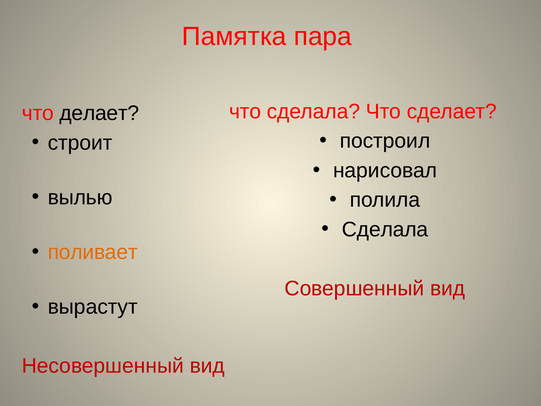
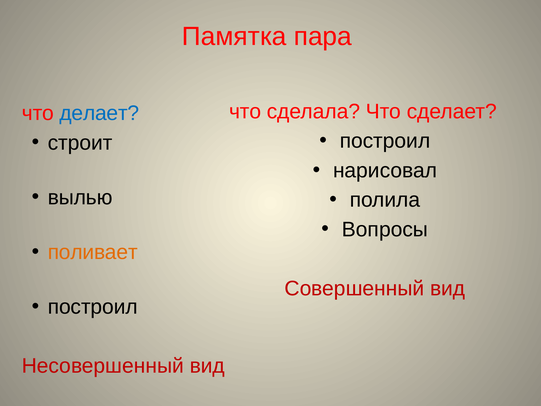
делает colour: black -> blue
Сделала at (385, 229): Сделала -> Вопросы
вырастут at (93, 307): вырастут -> построил
